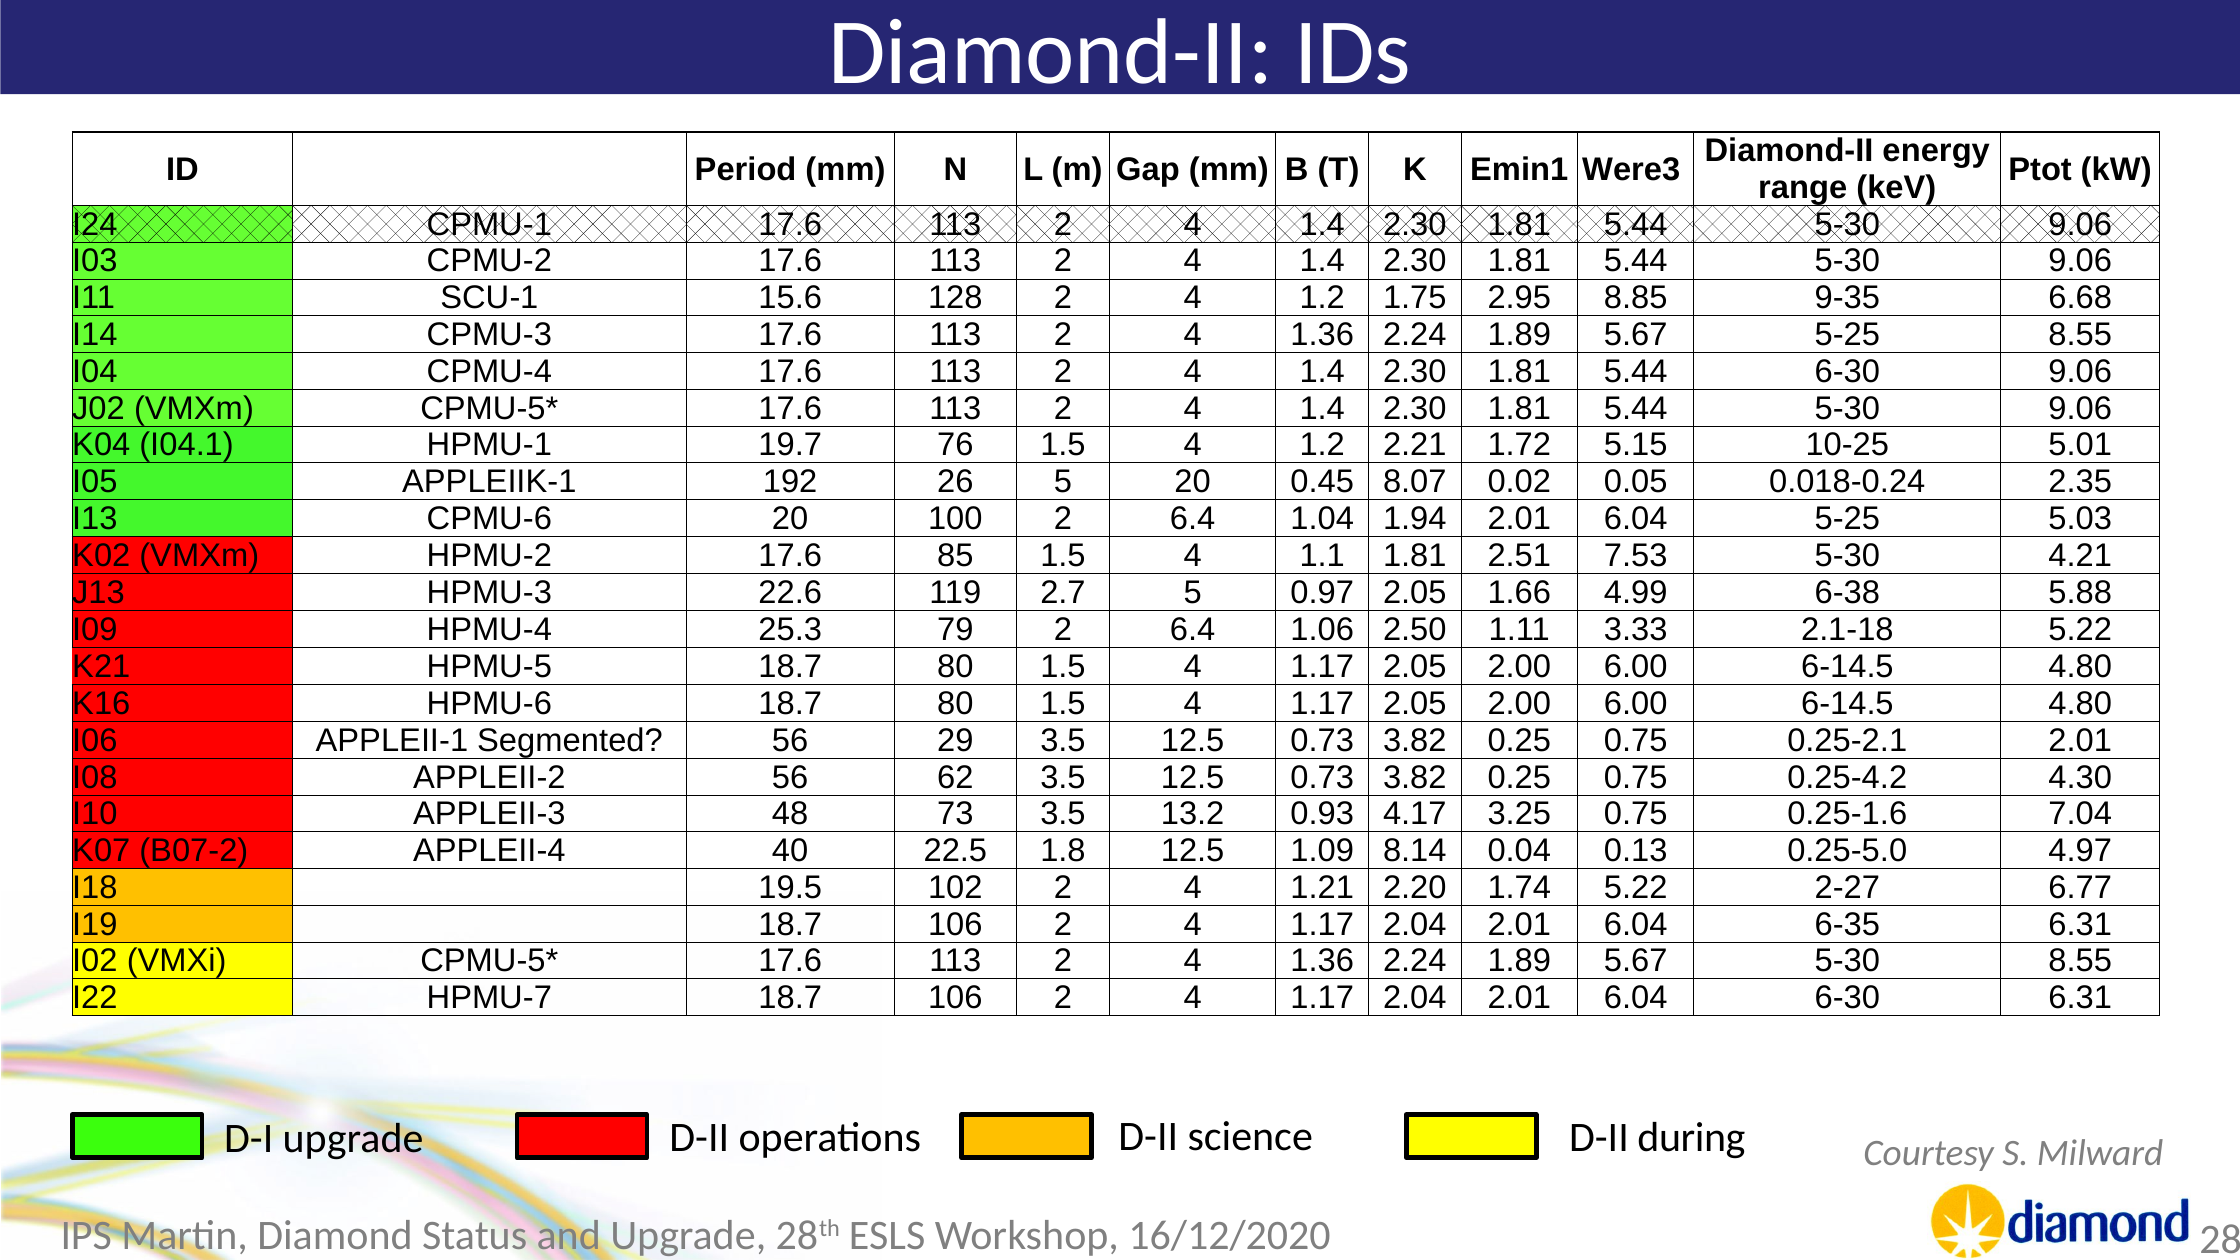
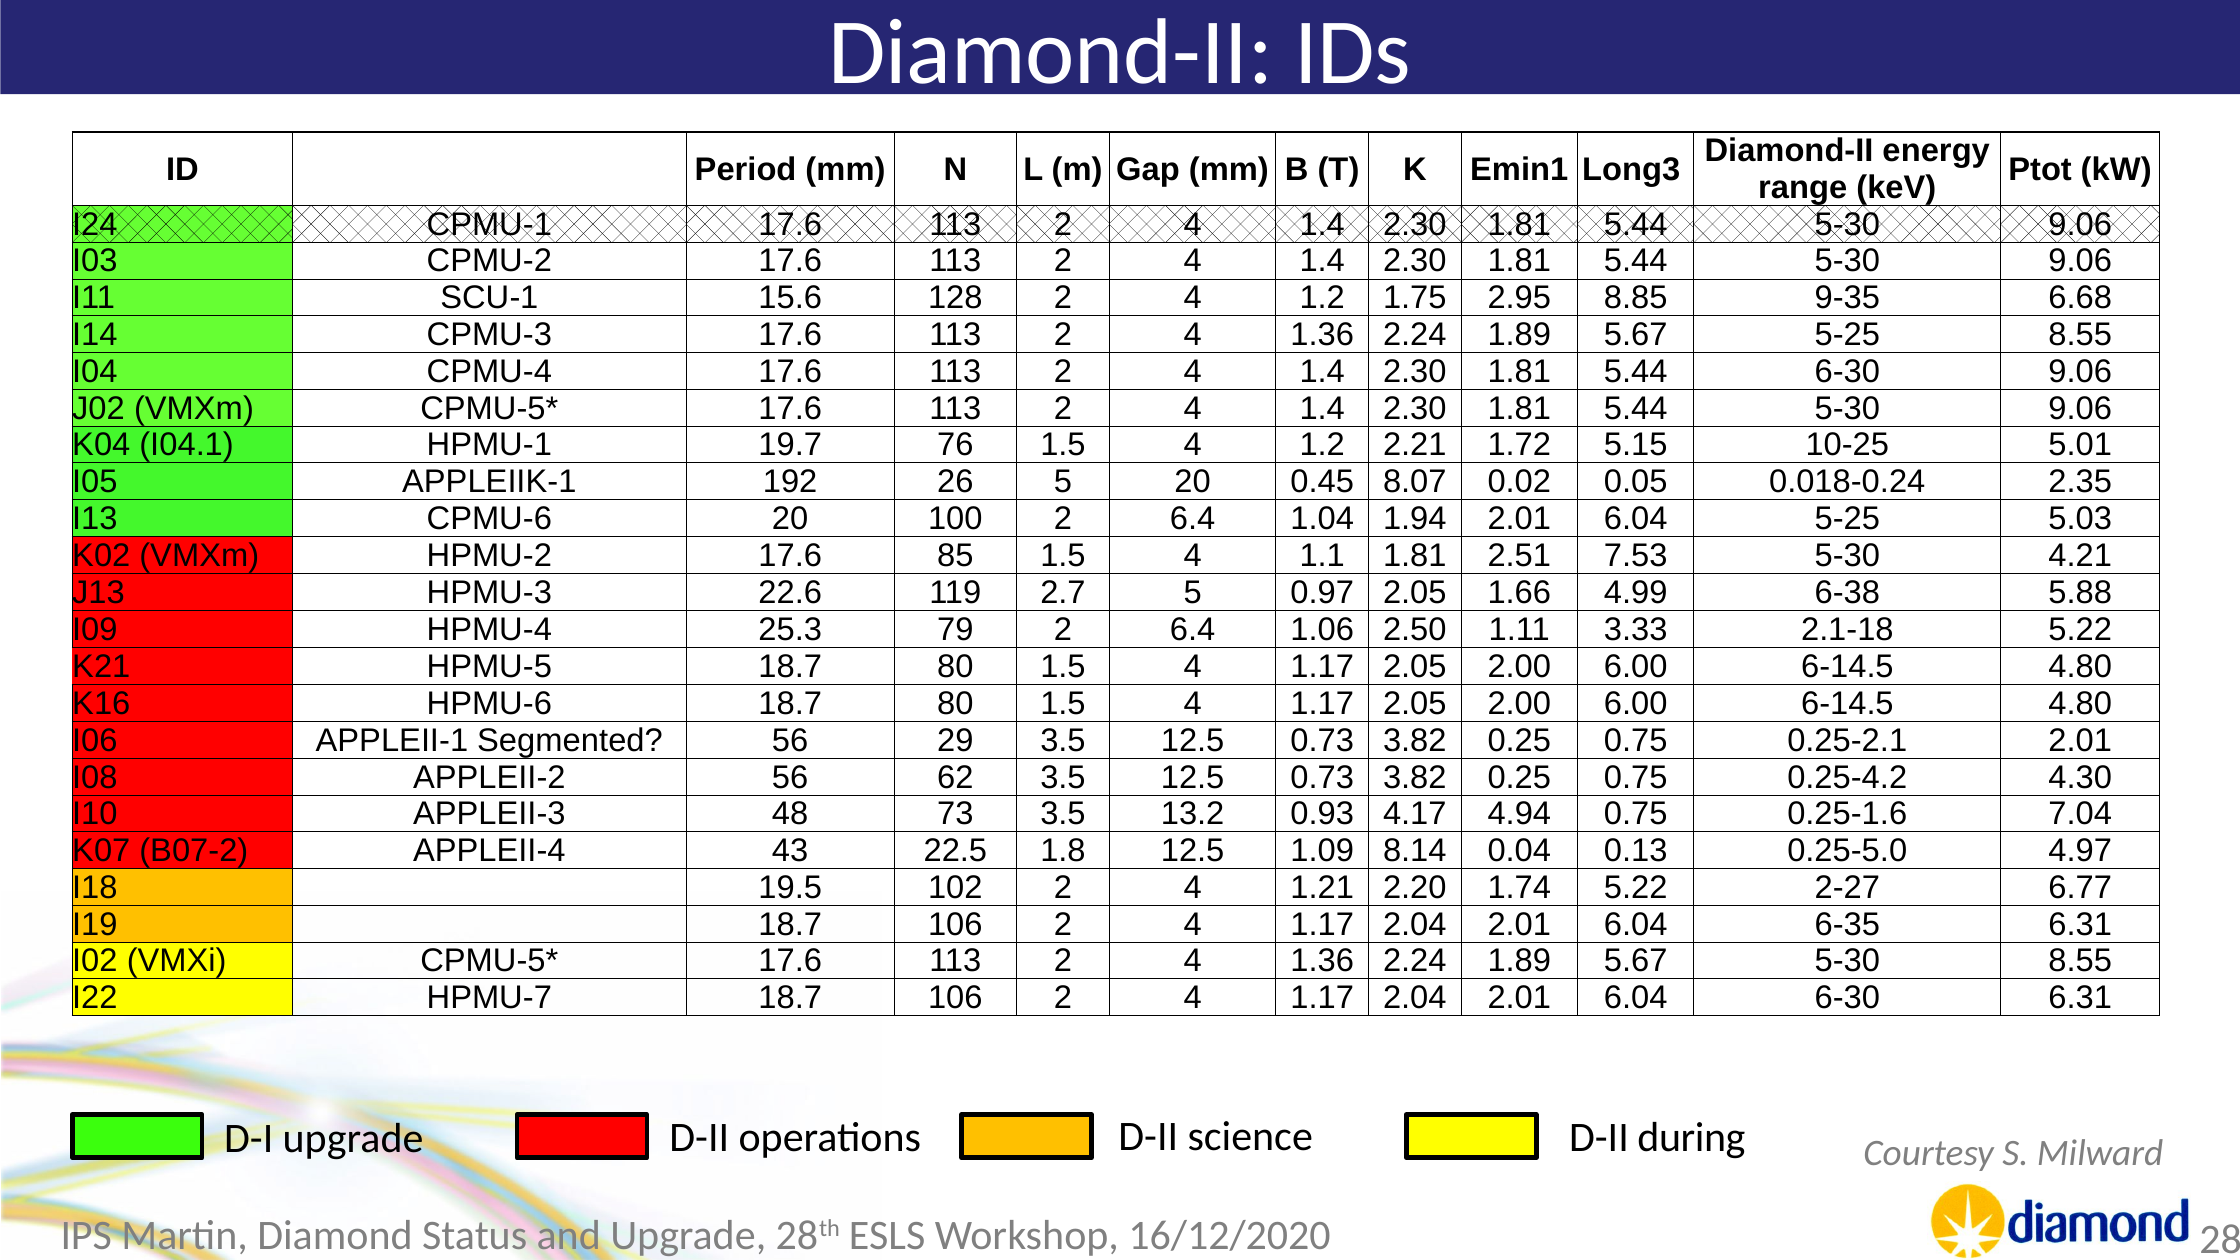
Were3: Were3 -> Long3
3.25: 3.25 -> 4.94
40: 40 -> 43
